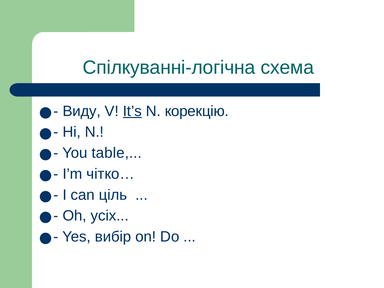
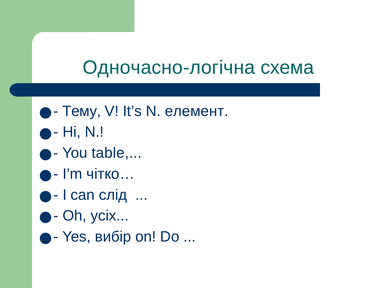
Спілкуванні-логічна: Спілкуванні-логічна -> Одночасно-логічна
Виду: Виду -> Тему
It’s underline: present -> none
корекцію: корекцію -> елемент
ціль: ціль -> слід
